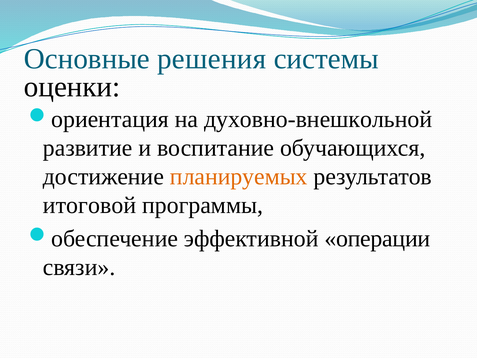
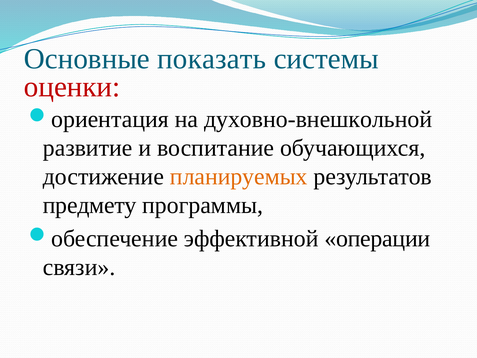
решения: решения -> показать
оценки colour: black -> red
итоговой: итоговой -> предмету
